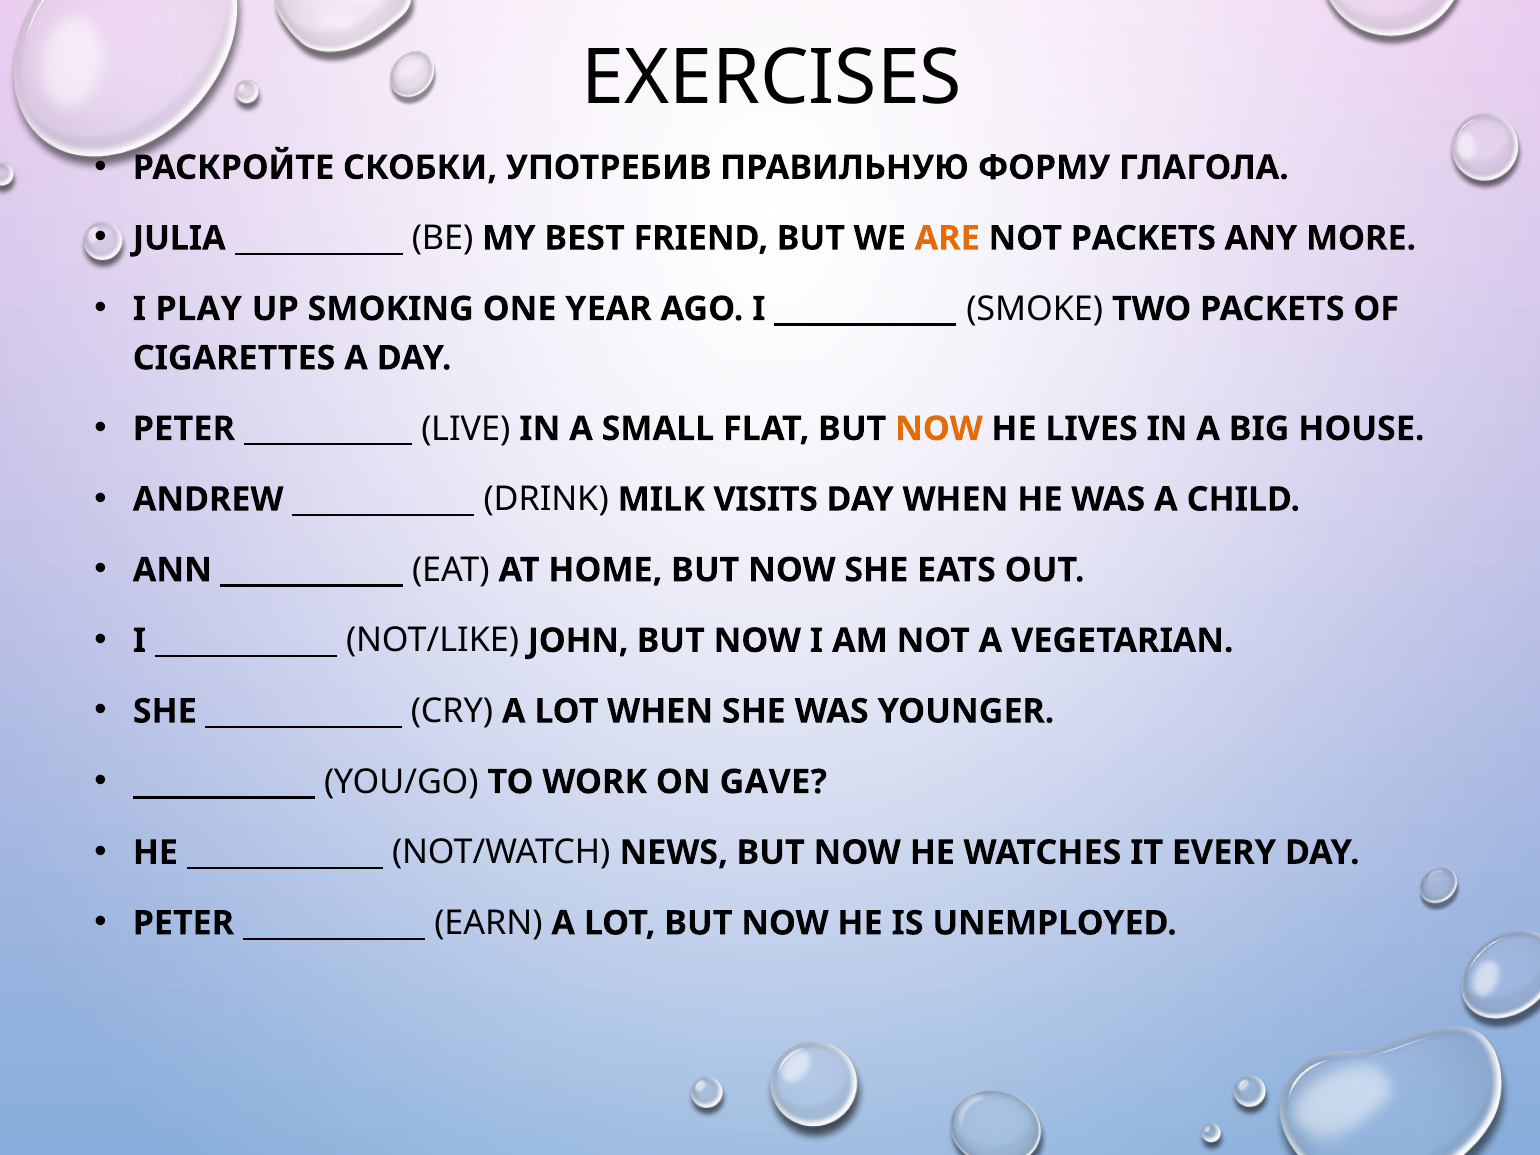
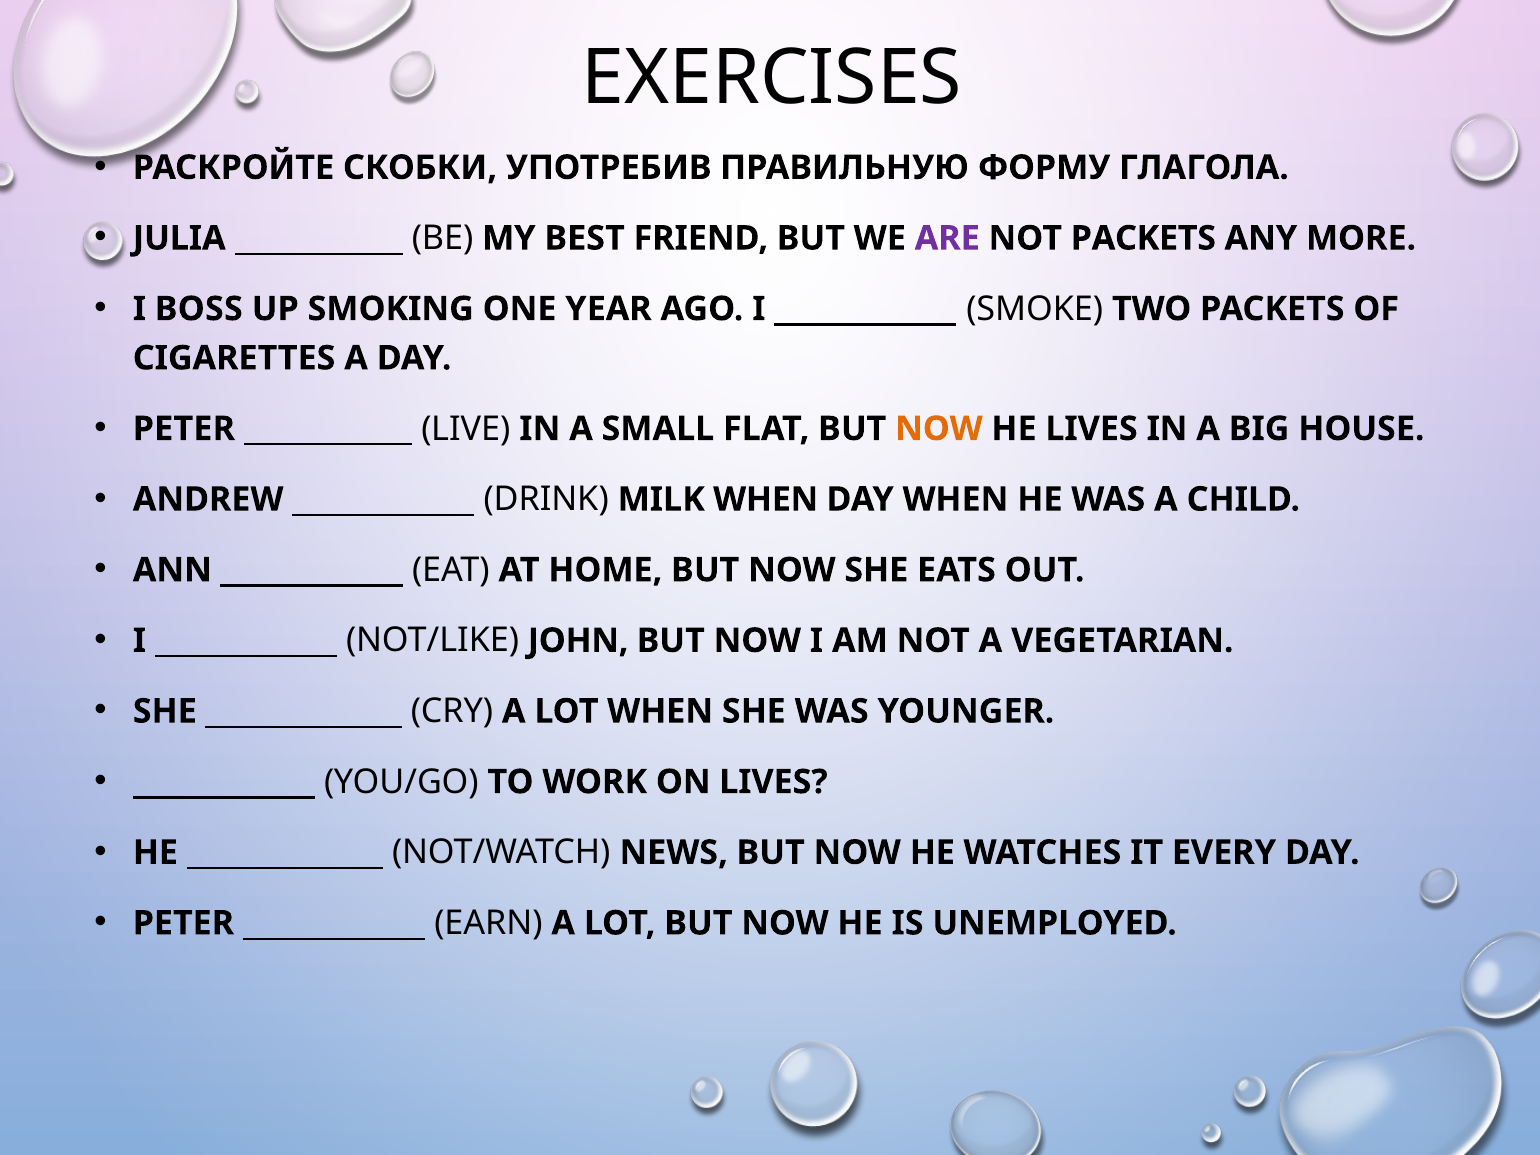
ARE colour: orange -> purple
PLAY: PLAY -> BOSS
MILK VISITS: VISITS -> WHEN
ON GAVE: GAVE -> LIVES
